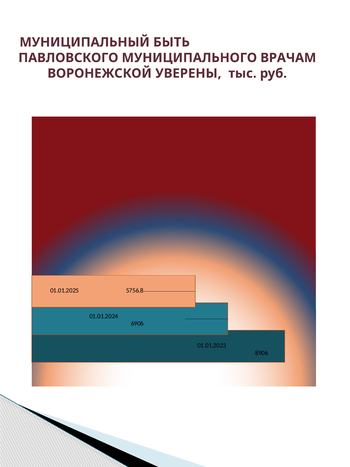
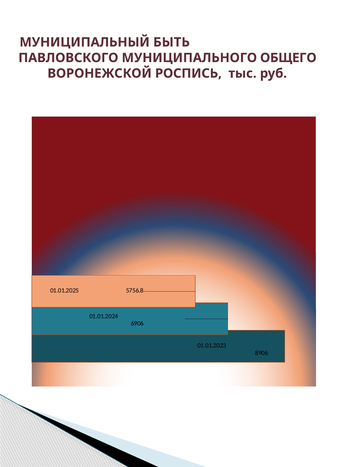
ВРАЧАМ: ВРАЧАМ -> ОБЩЕГО
УВЕРЕНЫ: УВЕРЕНЫ -> РОСПИСЬ
